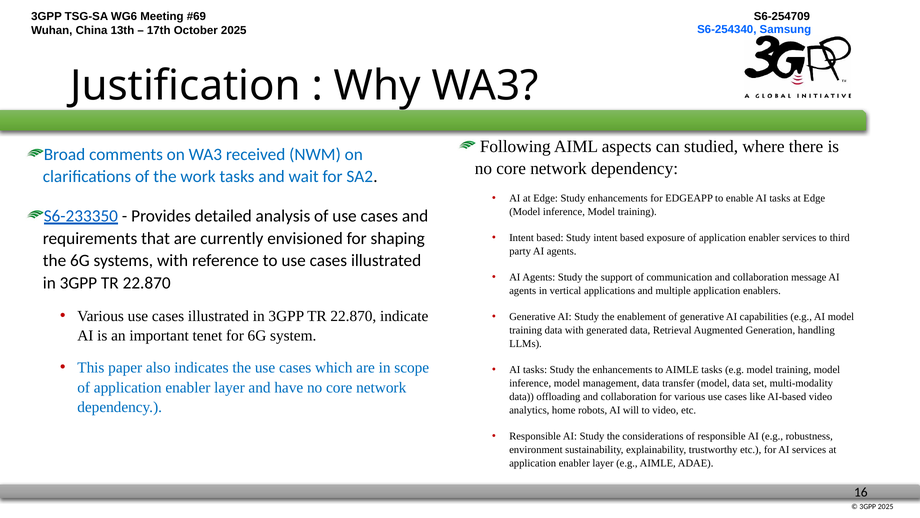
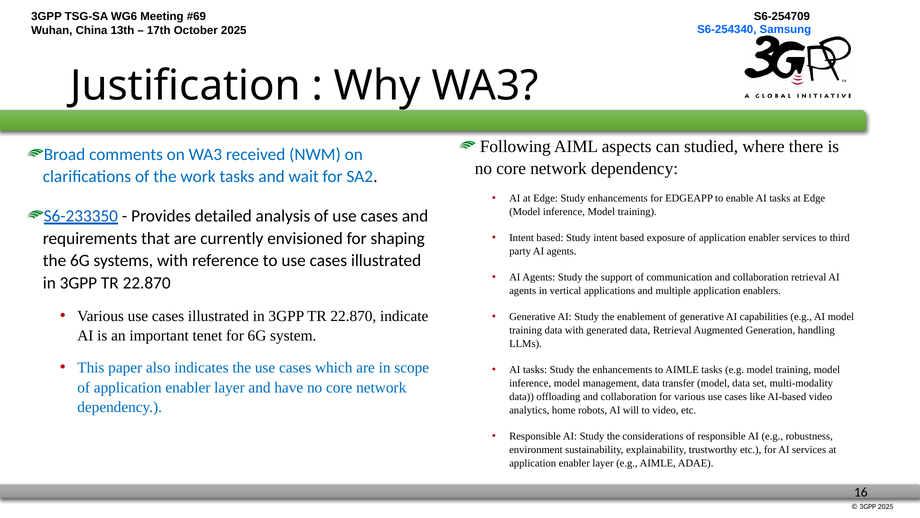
collaboration message: message -> retrieval
